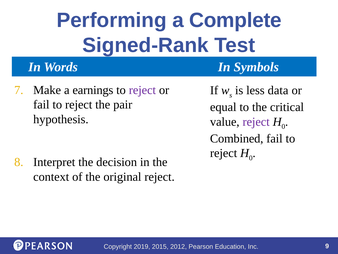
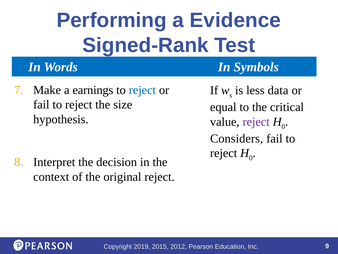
Complete: Complete -> Evidence
reject at (142, 90) colour: purple -> blue
pair: pair -> size
Combined: Combined -> Considers
